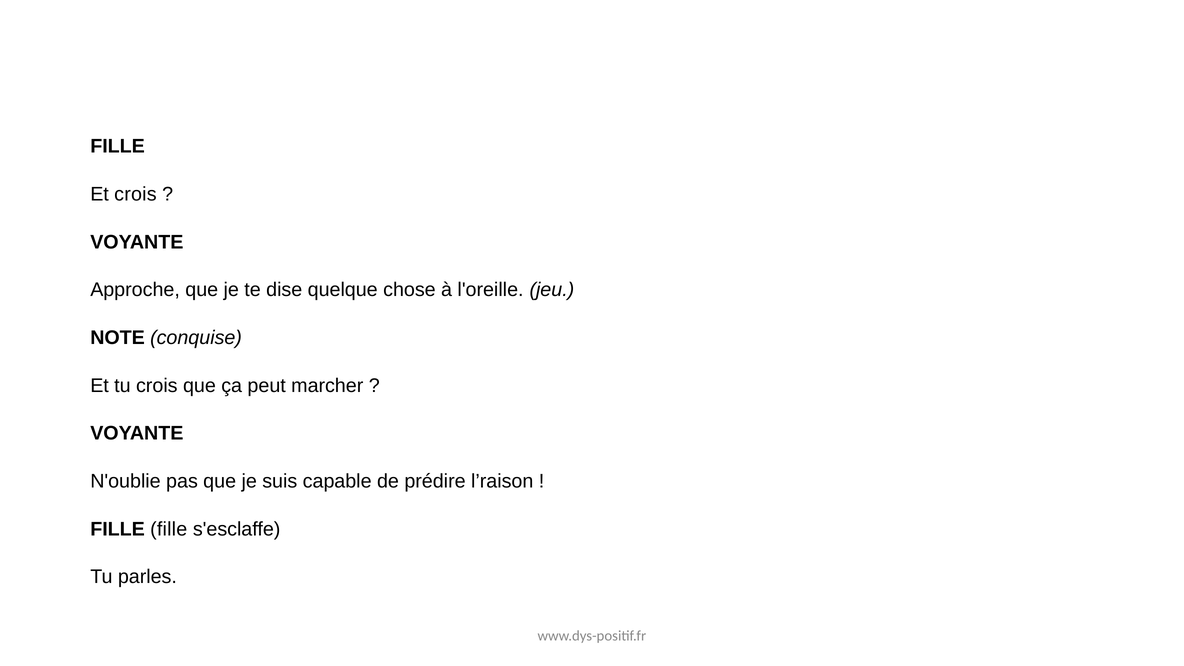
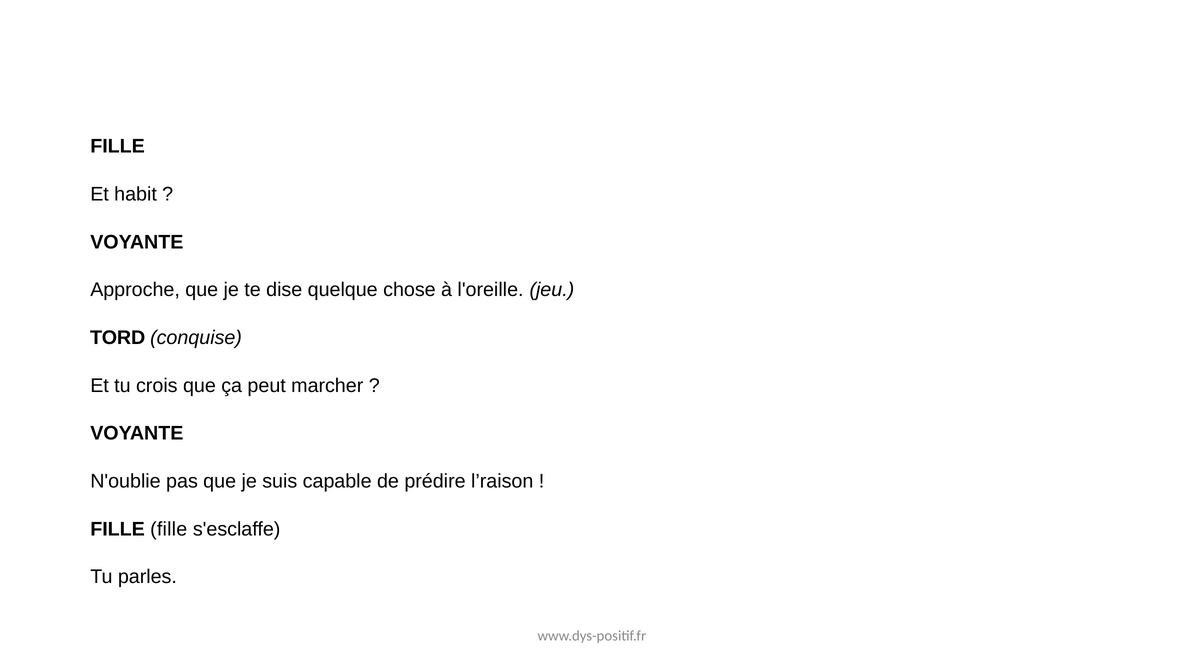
Et crois: crois -> habit
NOTE: NOTE -> TORD
